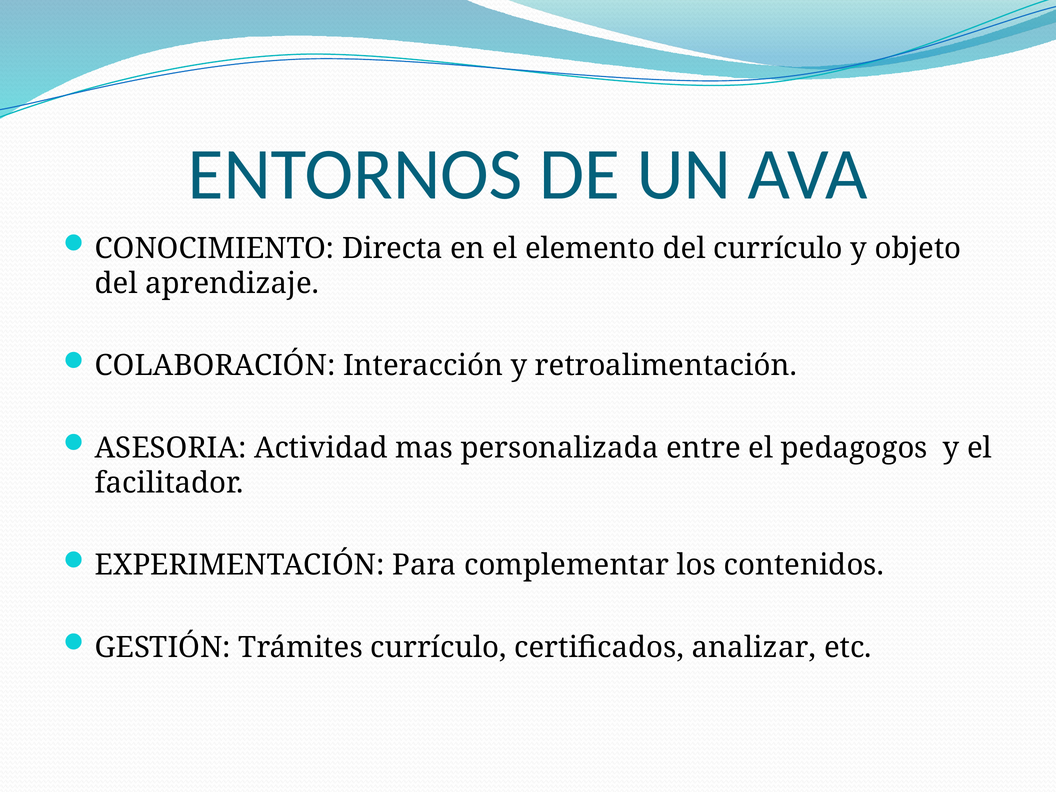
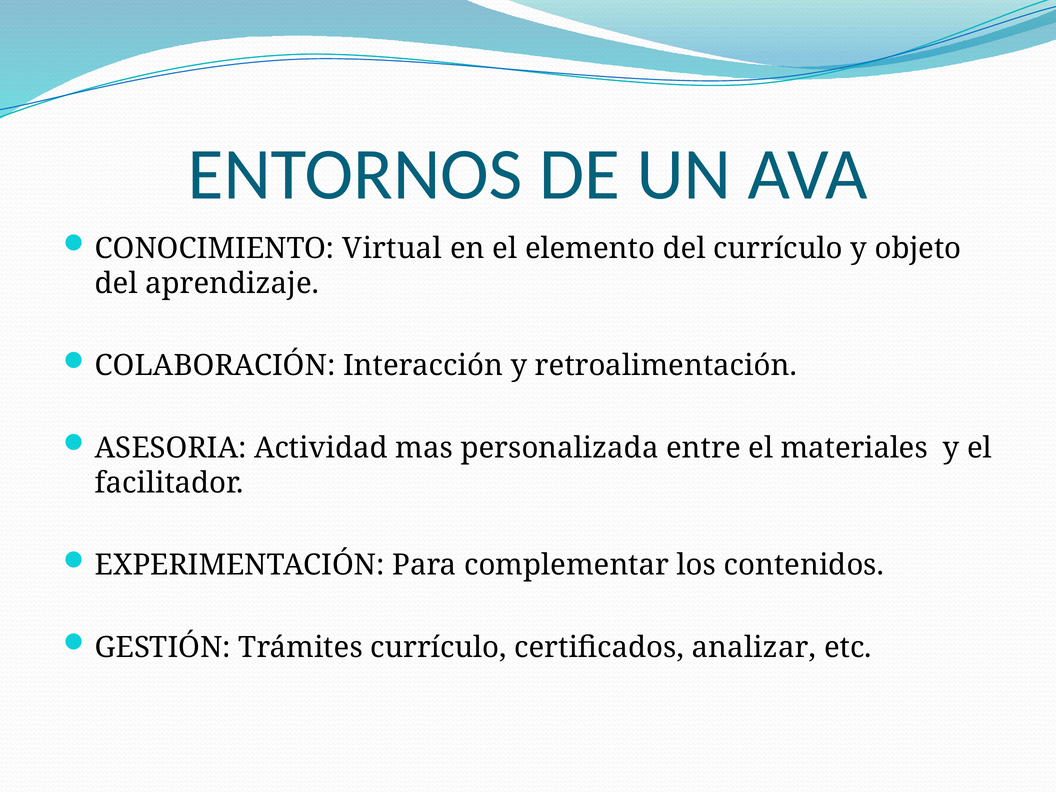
Directa: Directa -> Virtual
pedagogos: pedagogos -> materiales
